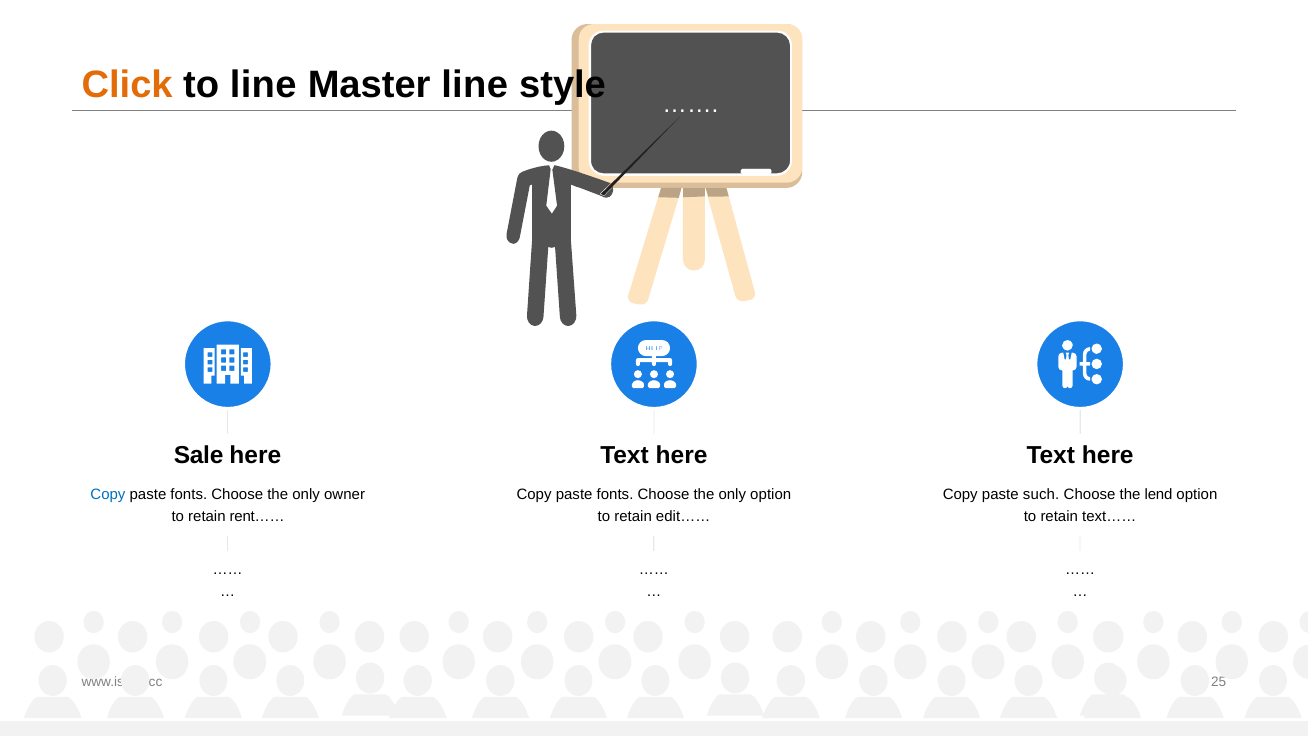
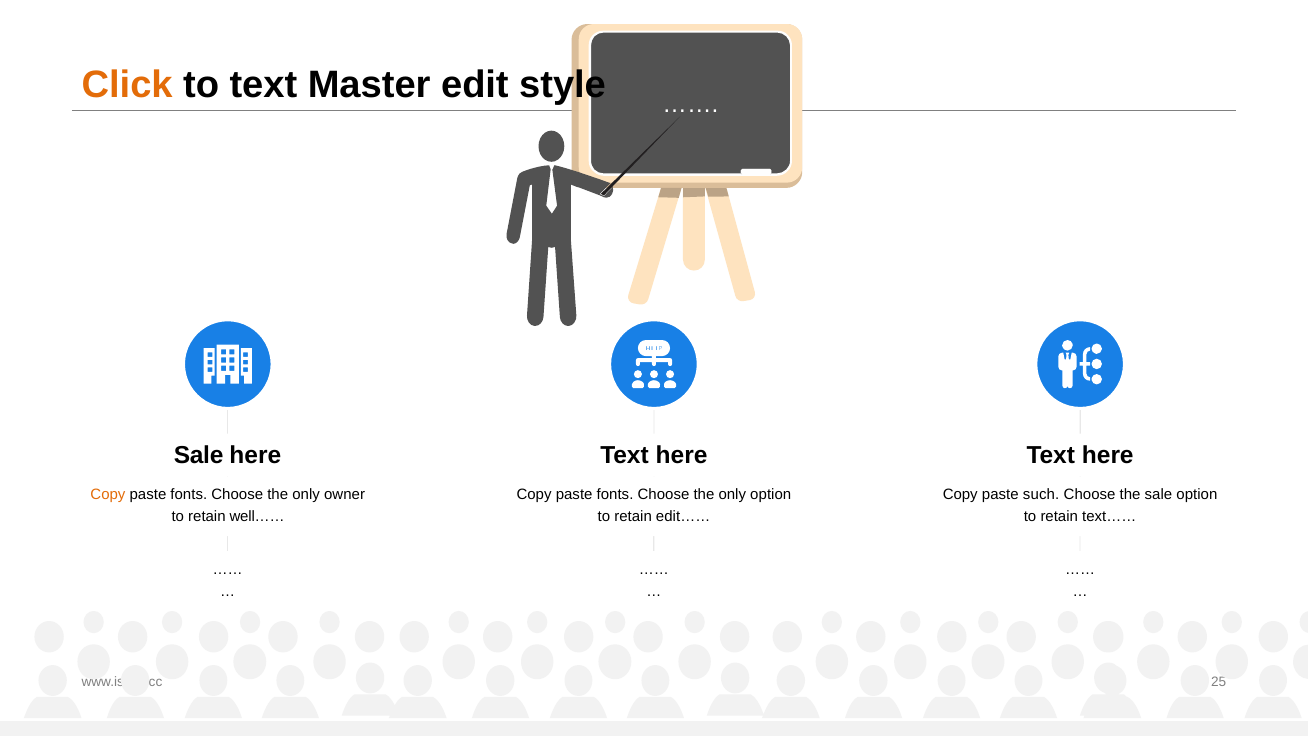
to line: line -> text
Master line: line -> edit
Copy at (108, 495) colour: blue -> orange
the lend: lend -> sale
rent……: rent…… -> well……
